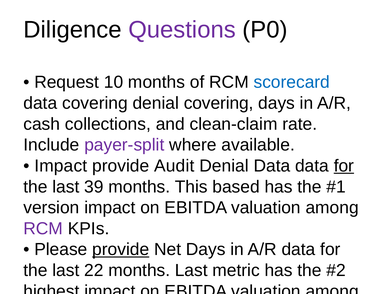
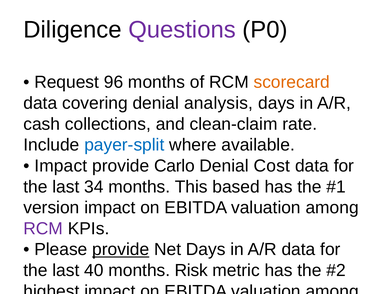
10: 10 -> 96
scorecard colour: blue -> orange
denial covering: covering -> analysis
payer-split colour: purple -> blue
Audit: Audit -> Carlo
Denial Data: Data -> Cost
for at (344, 165) underline: present -> none
39: 39 -> 34
22: 22 -> 40
months Last: Last -> Risk
